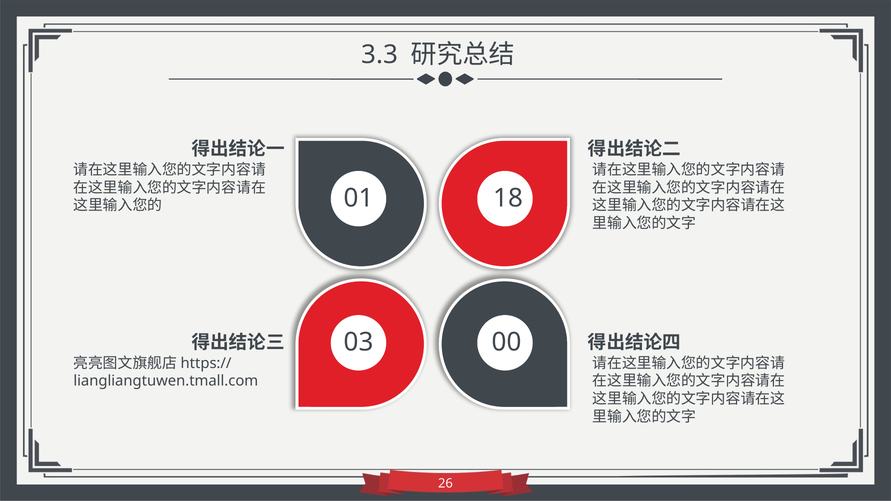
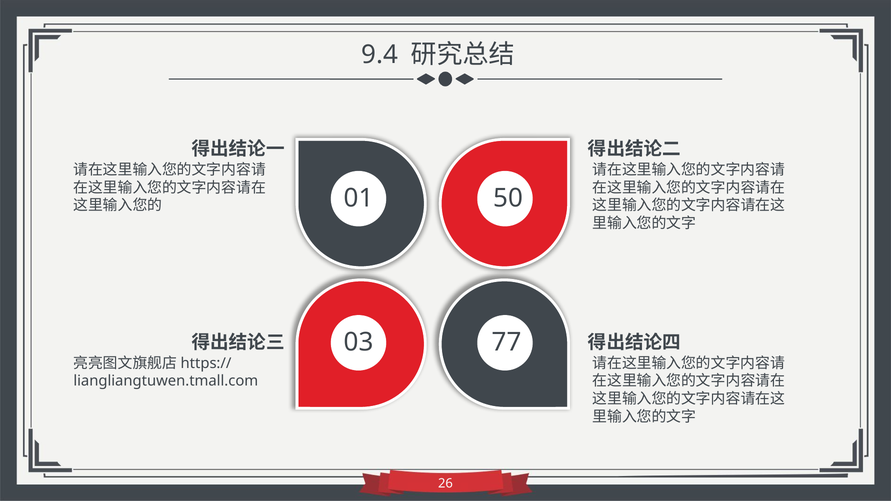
3.3: 3.3 -> 9.4
18: 18 -> 50
00: 00 -> 77
